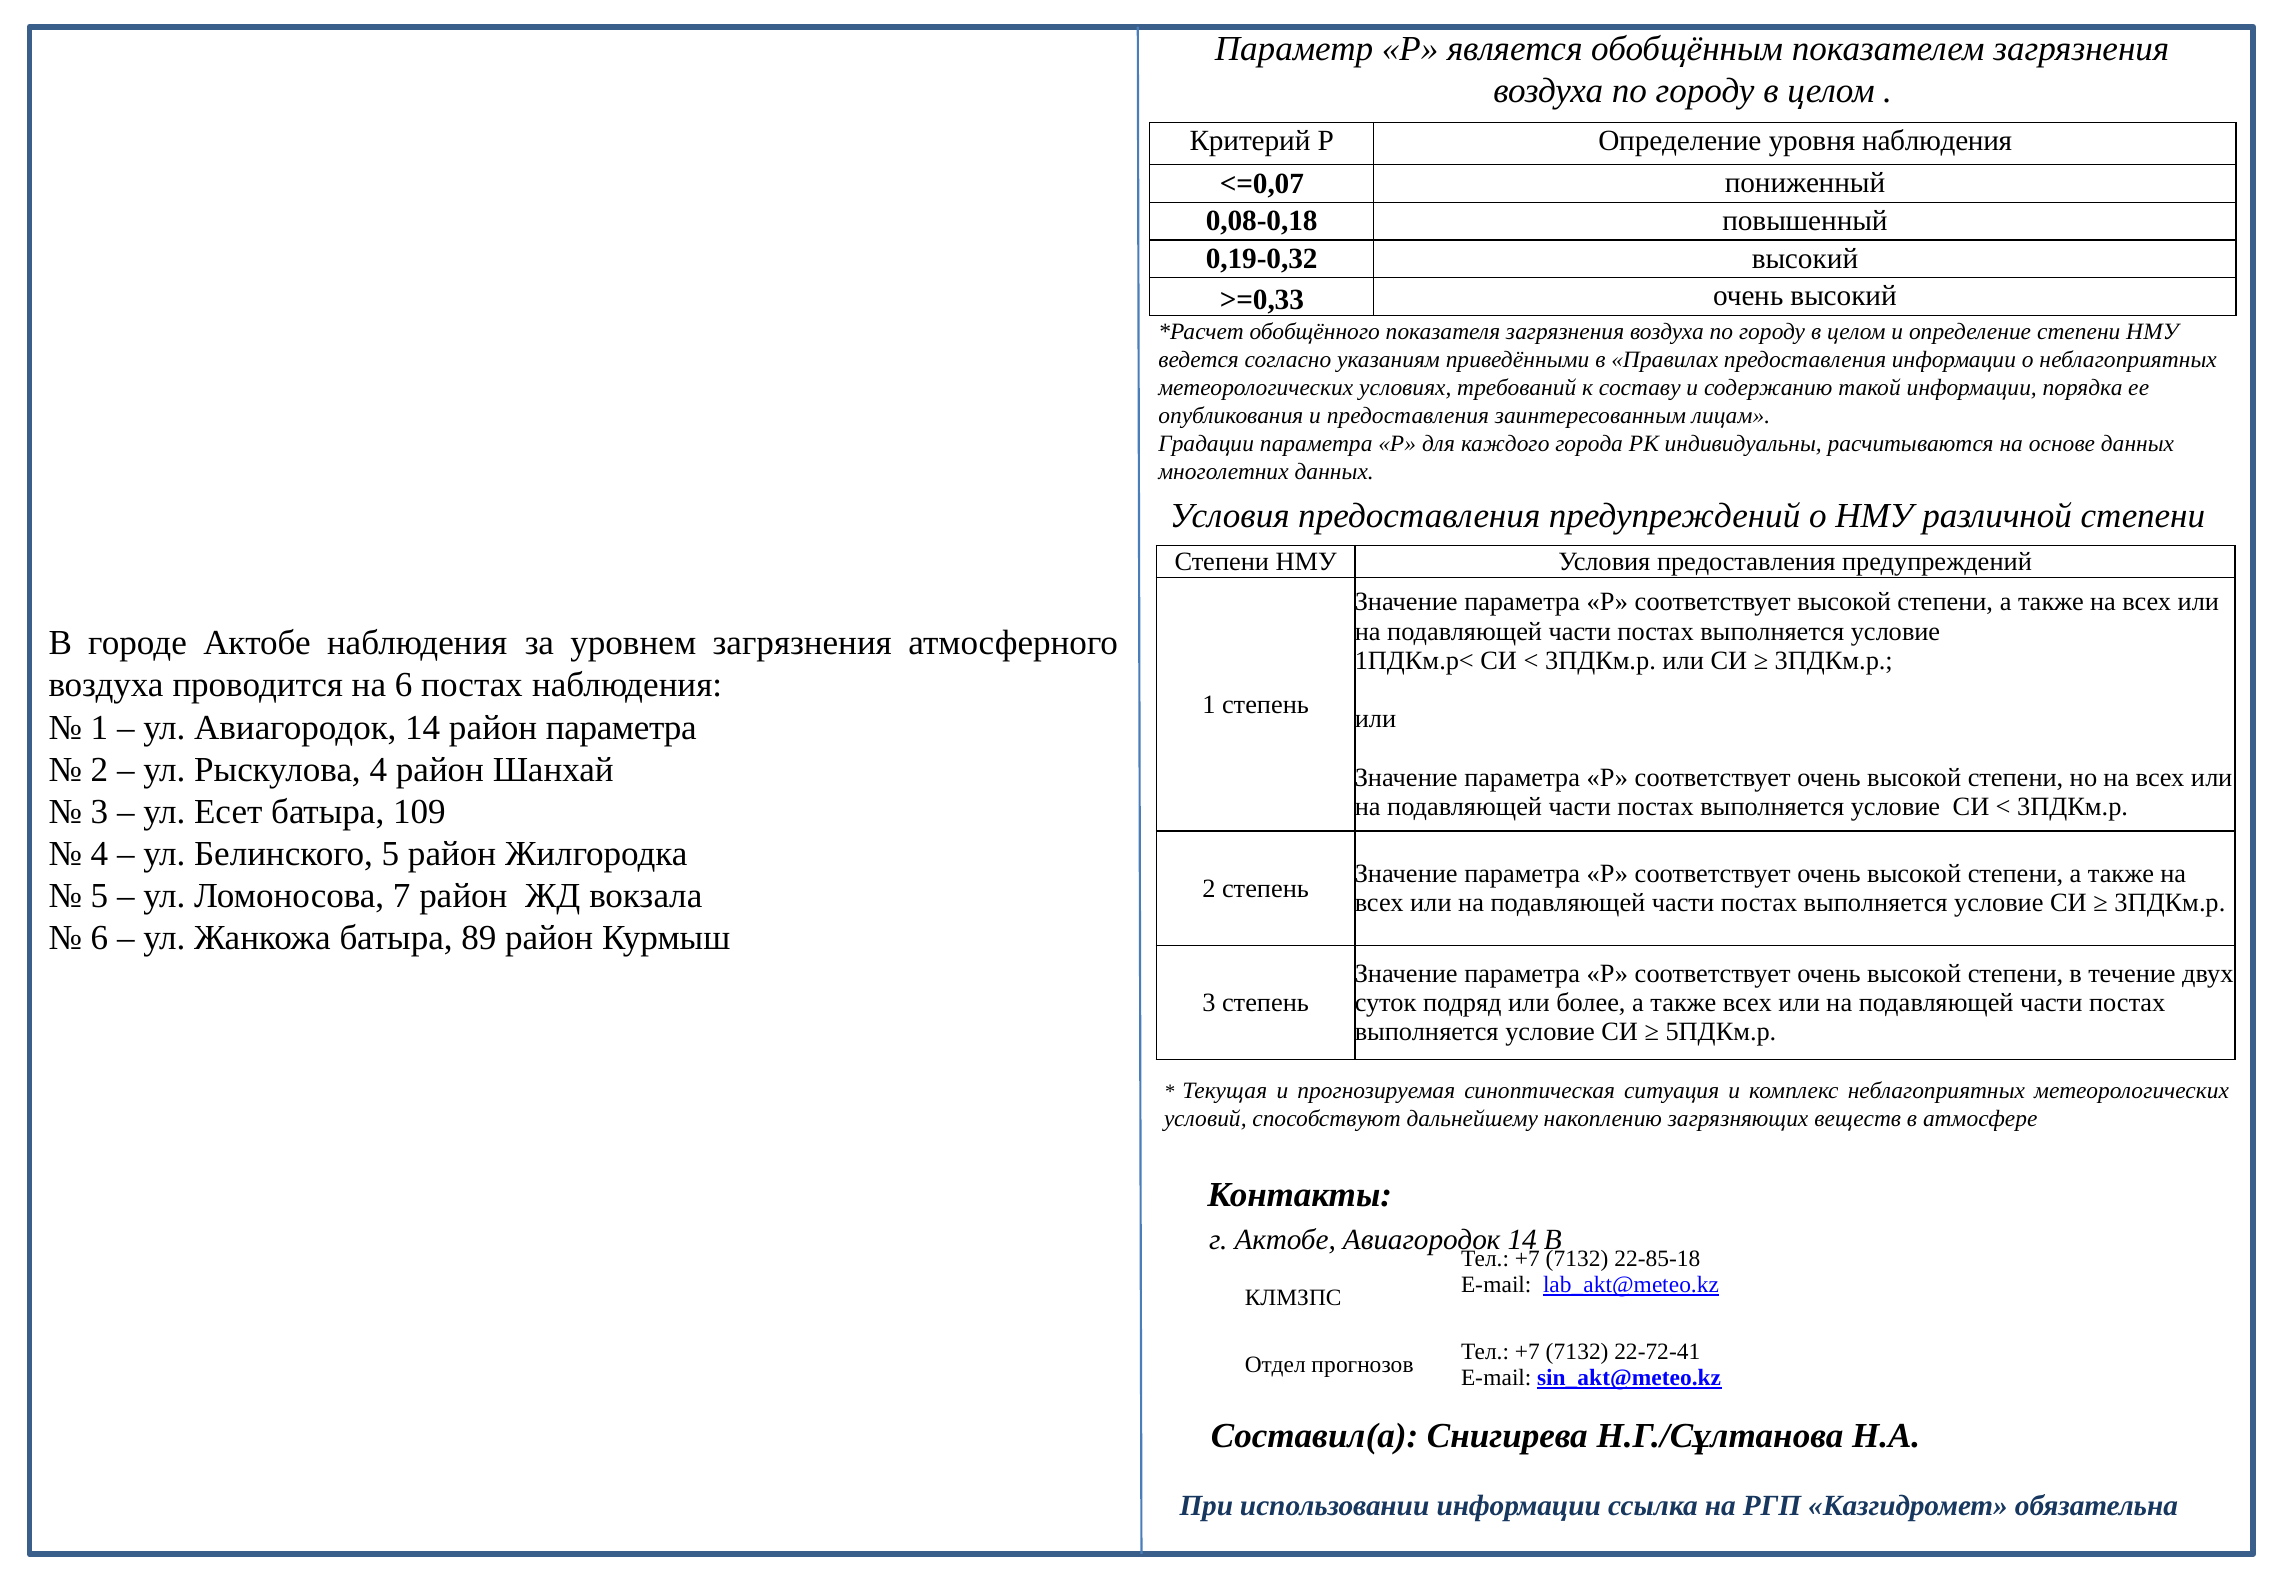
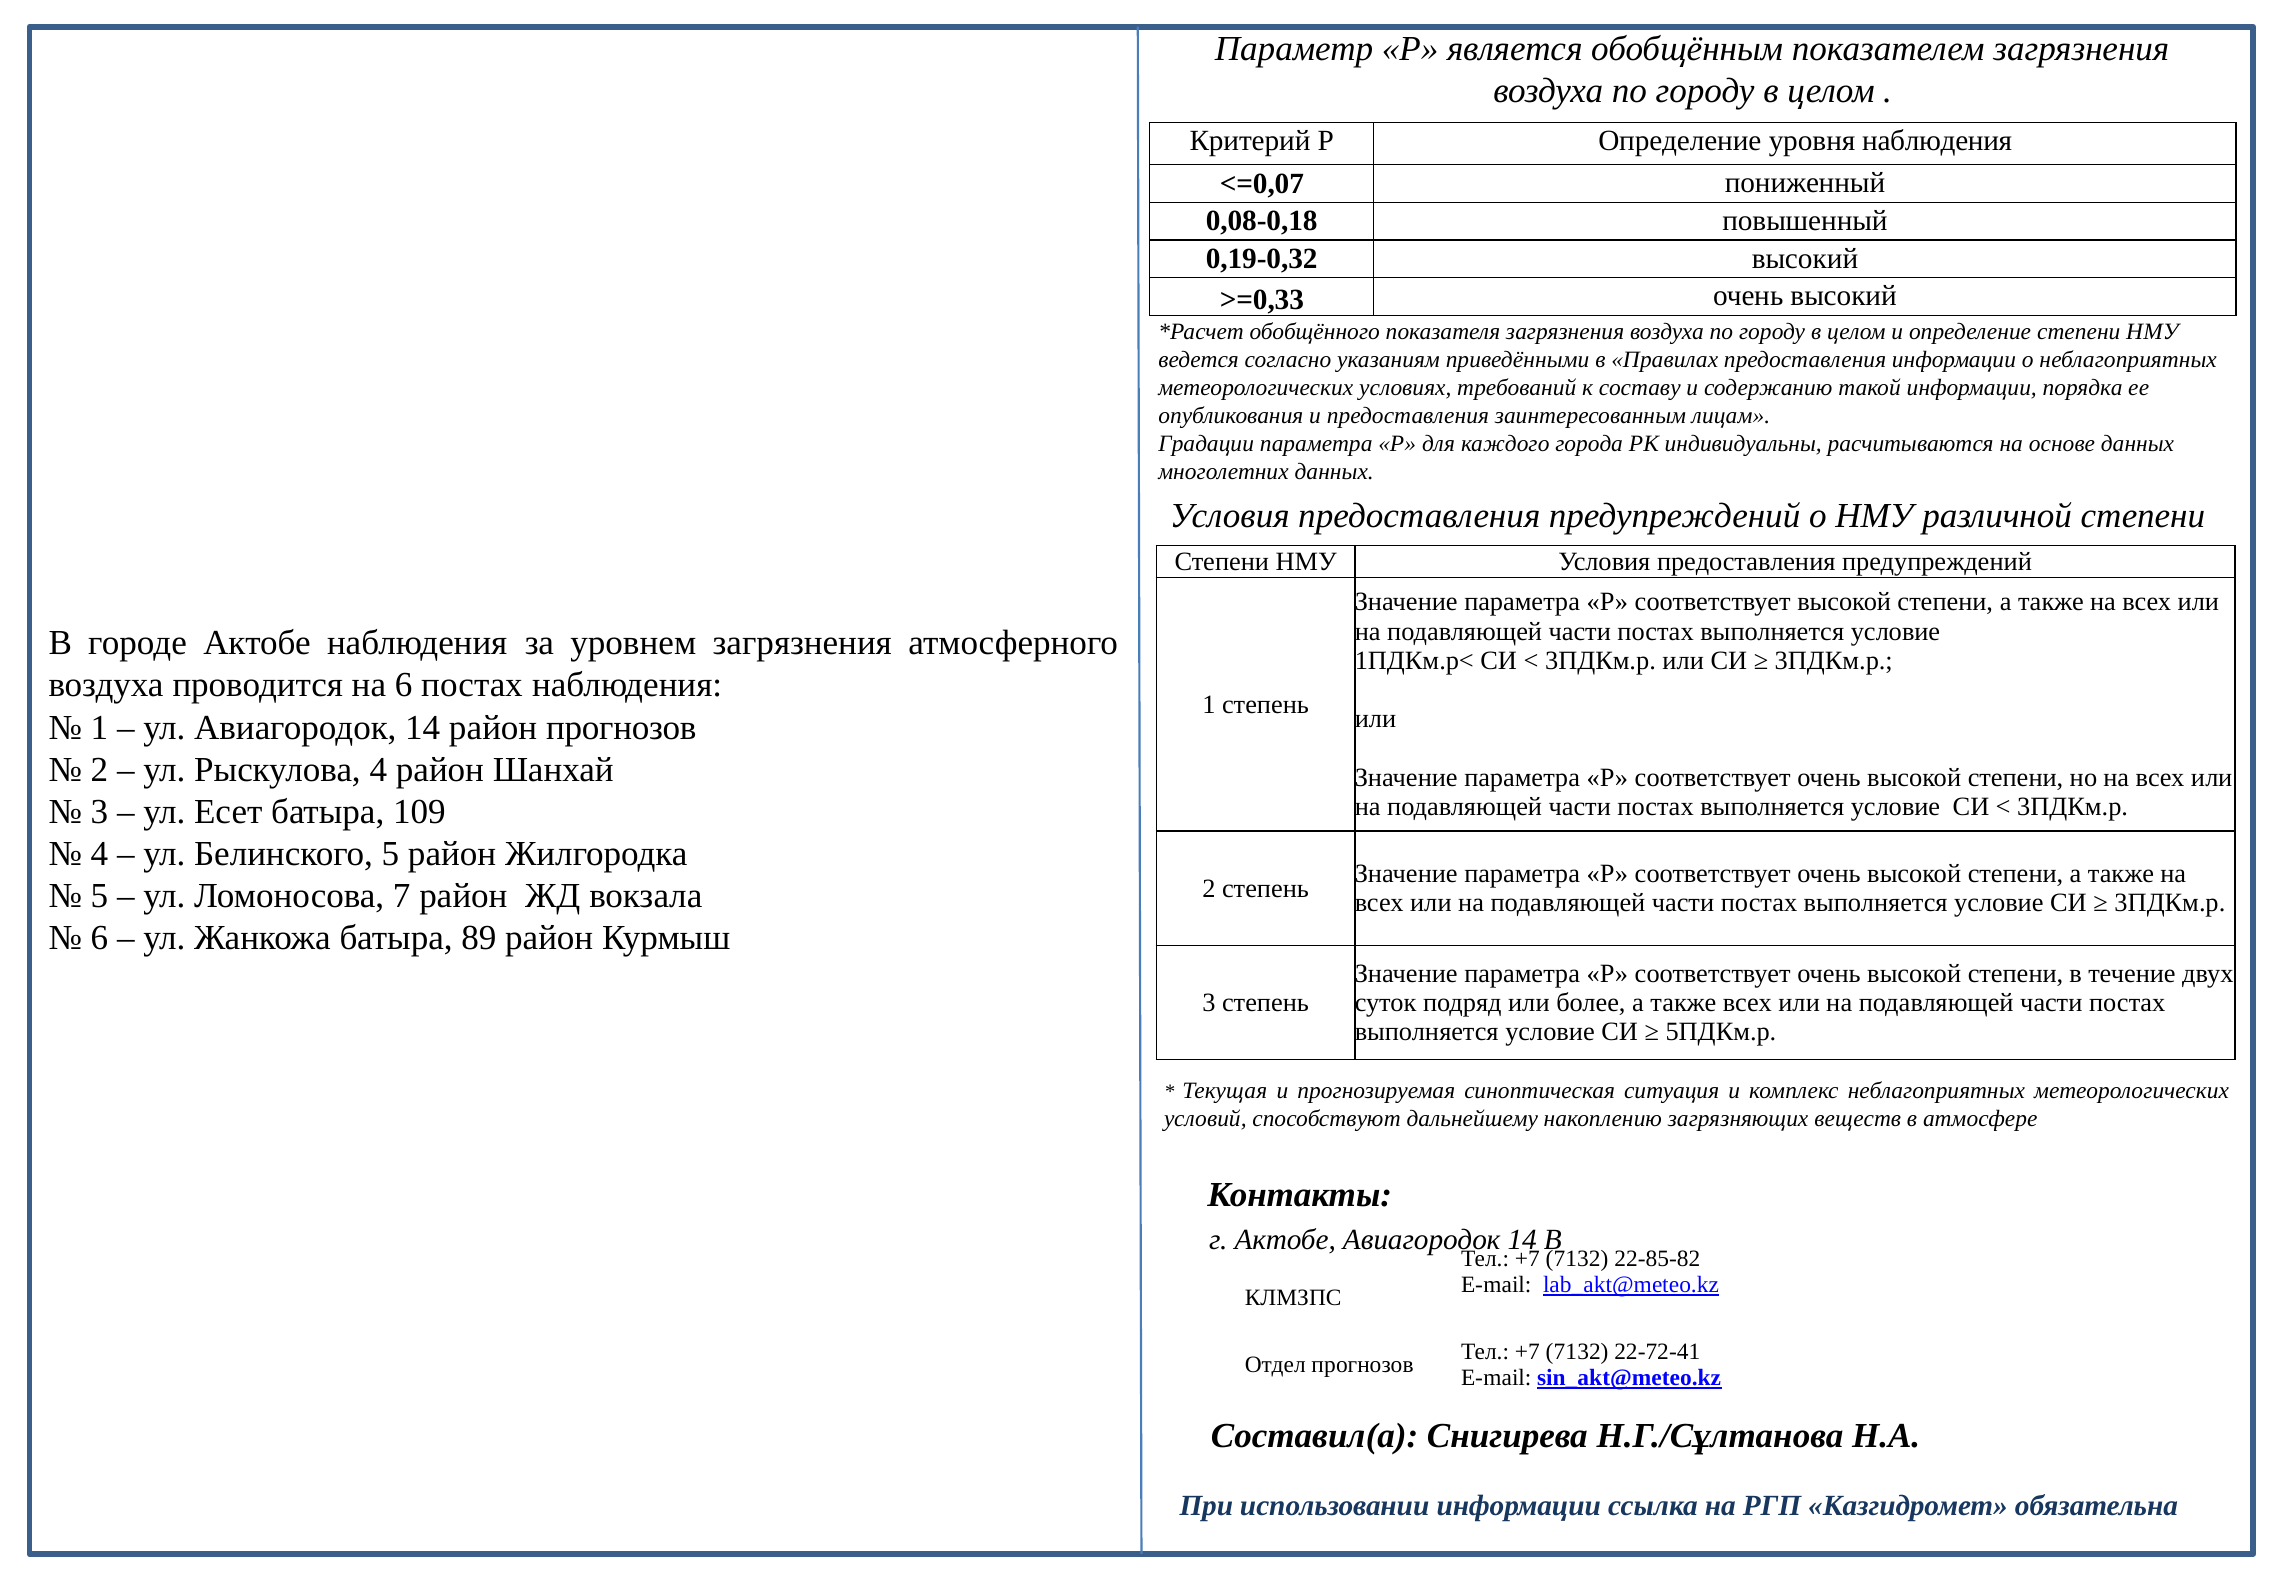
район параметра: параметра -> прогнозов
22-85-18: 22-85-18 -> 22-85-82
